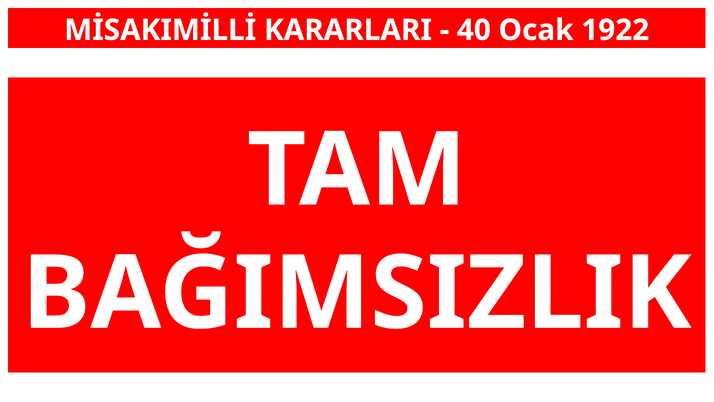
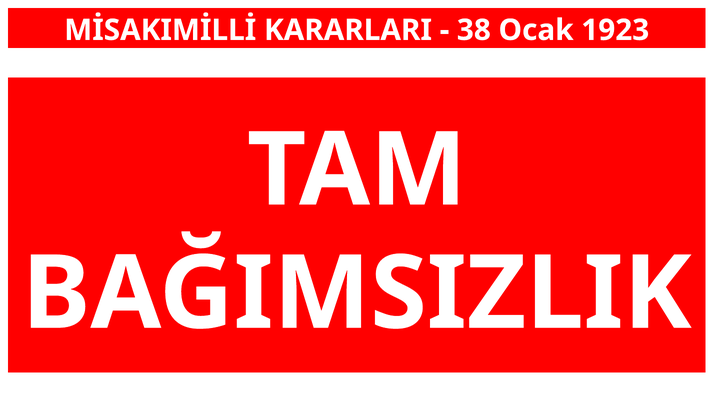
40: 40 -> 38
1922: 1922 -> 1923
